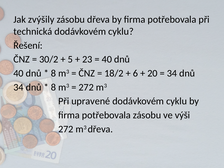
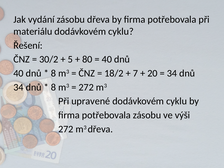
zvýšily: zvýšily -> vydání
technická: technická -> materiálu
23: 23 -> 80
6: 6 -> 7
